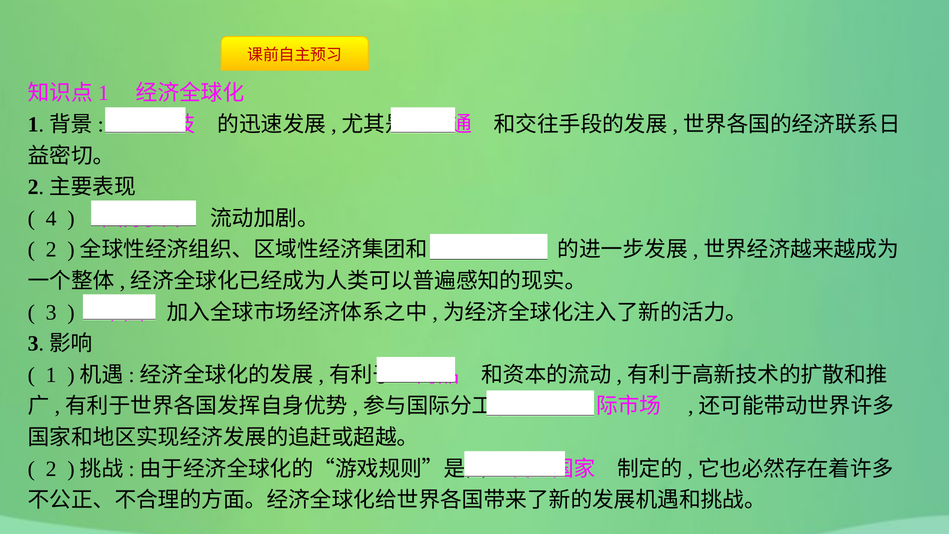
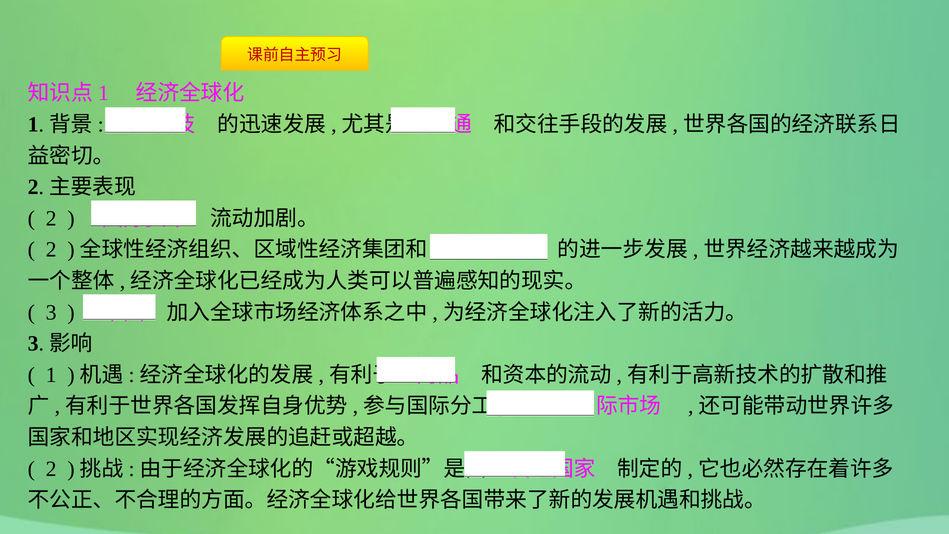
4 at (51, 218): 4 -> 2
